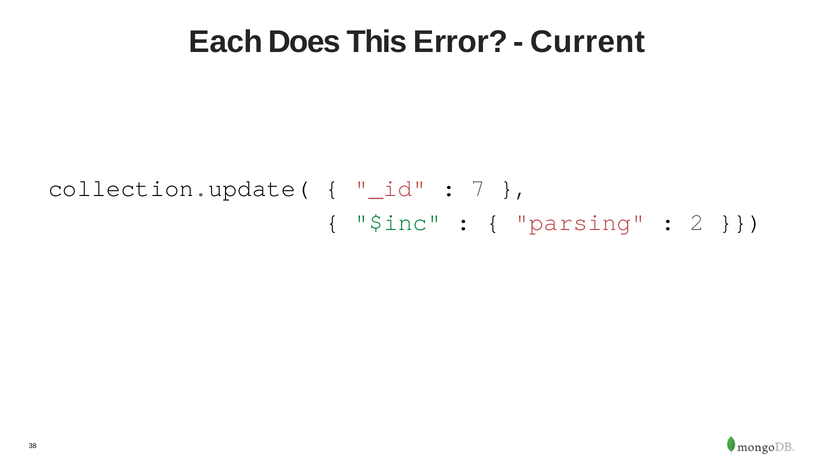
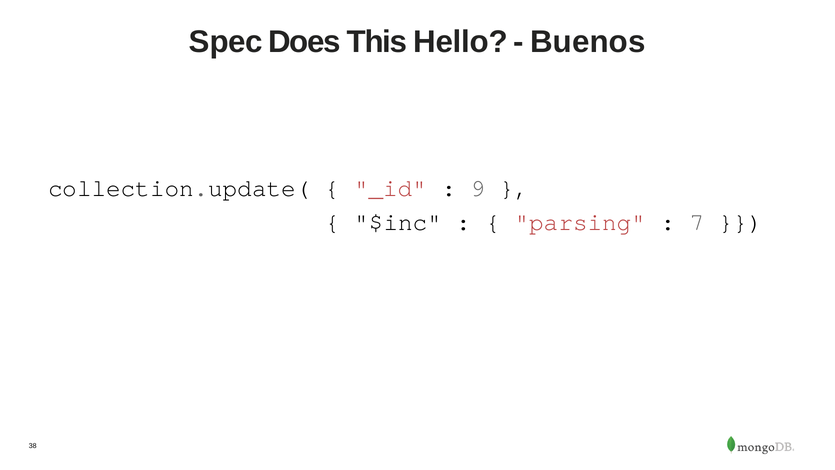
Each: Each -> Spec
Error: Error -> Hello
Current: Current -> Buenos
7: 7 -> 9
$inc colour: green -> black
2: 2 -> 7
